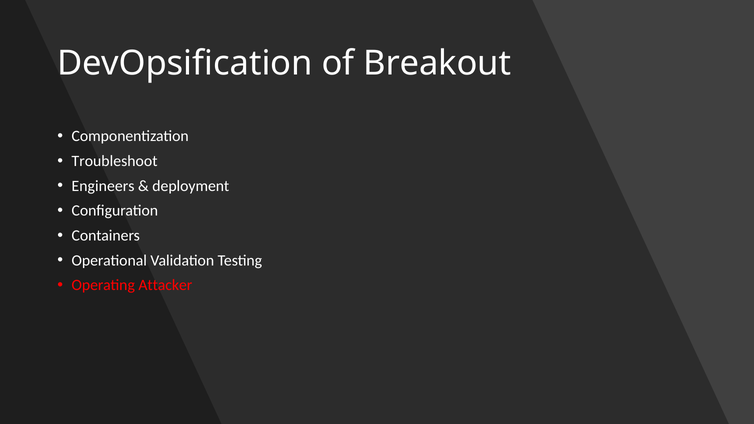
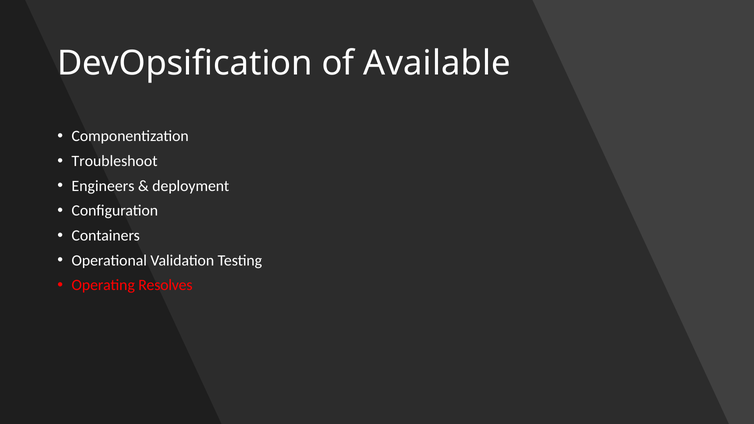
Breakout: Breakout -> Available
Attacker: Attacker -> Resolves
